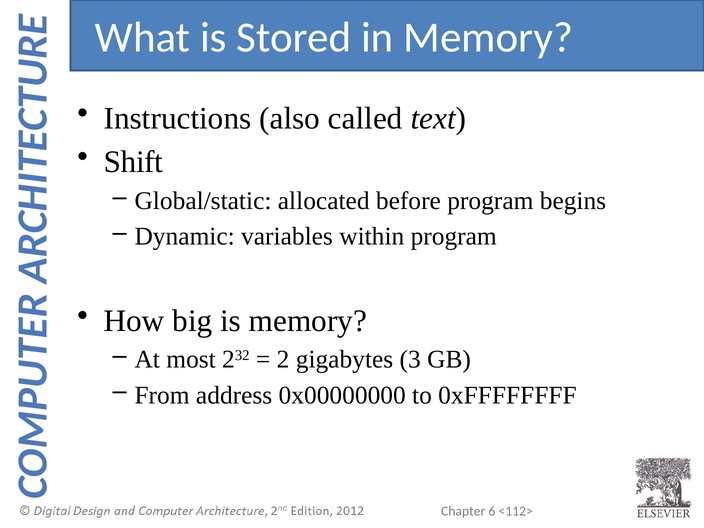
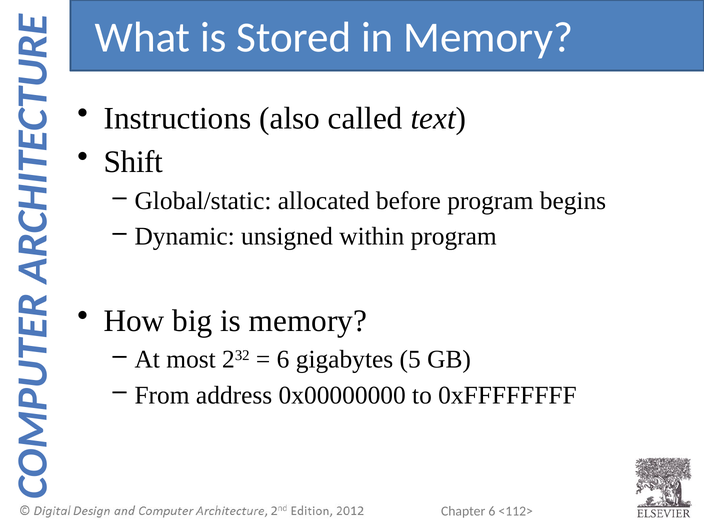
variables: variables -> unsigned
2 at (283, 360): 2 -> 6
3: 3 -> 5
